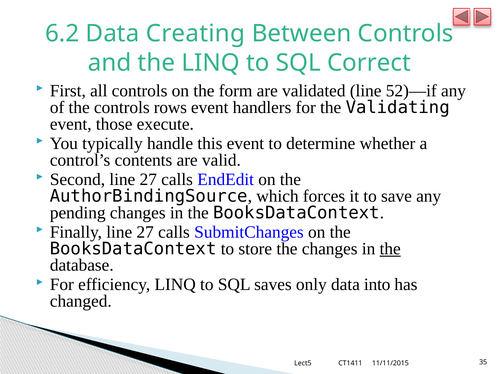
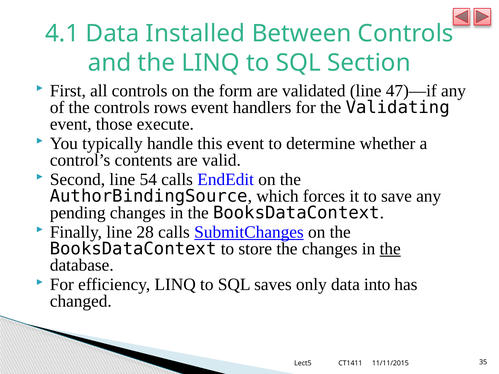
6.2: 6.2 -> 4.1
Creating: Creating -> Installed
Correct: Correct -> Section
52)—if: 52)—if -> 47)—if
Second line 27: 27 -> 54
Finally line 27: 27 -> 28
SubmitChanges underline: none -> present
